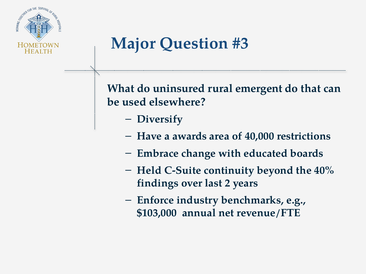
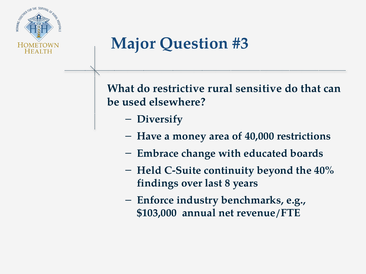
uninsured: uninsured -> restrictive
emergent: emergent -> sensitive
awards: awards -> money
2: 2 -> 8
